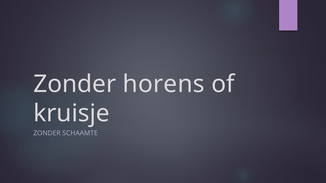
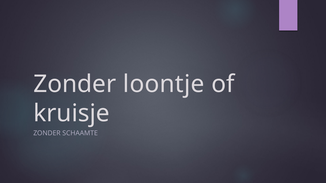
horens: horens -> loontje
